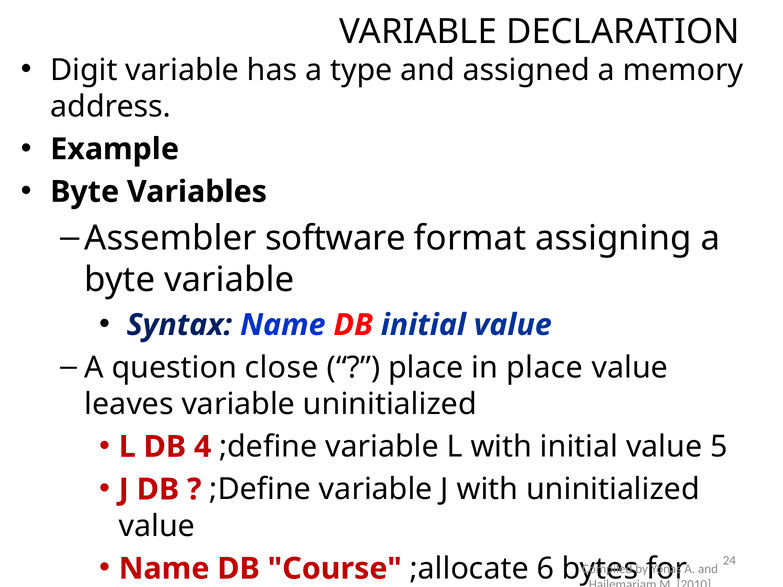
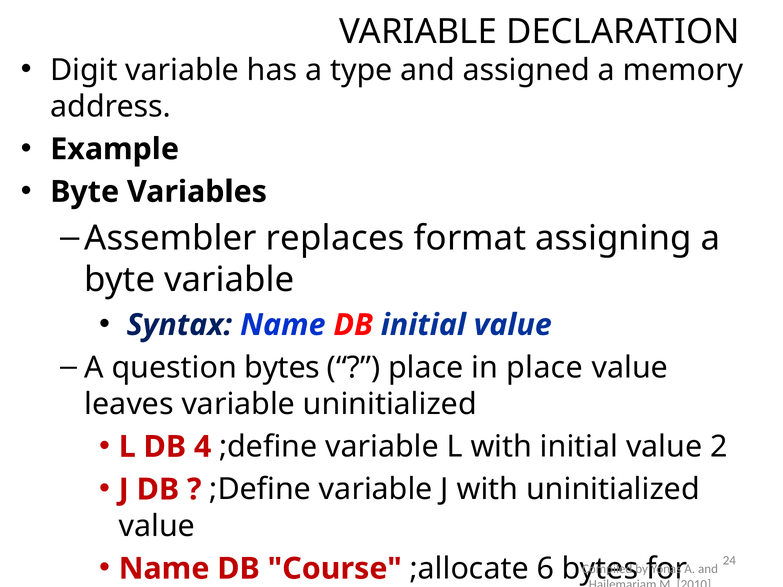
software: software -> replaces
question close: close -> bytes
value 5: 5 -> 2
